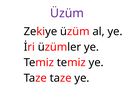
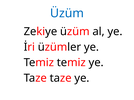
Üzüm at (67, 13) colour: purple -> blue
